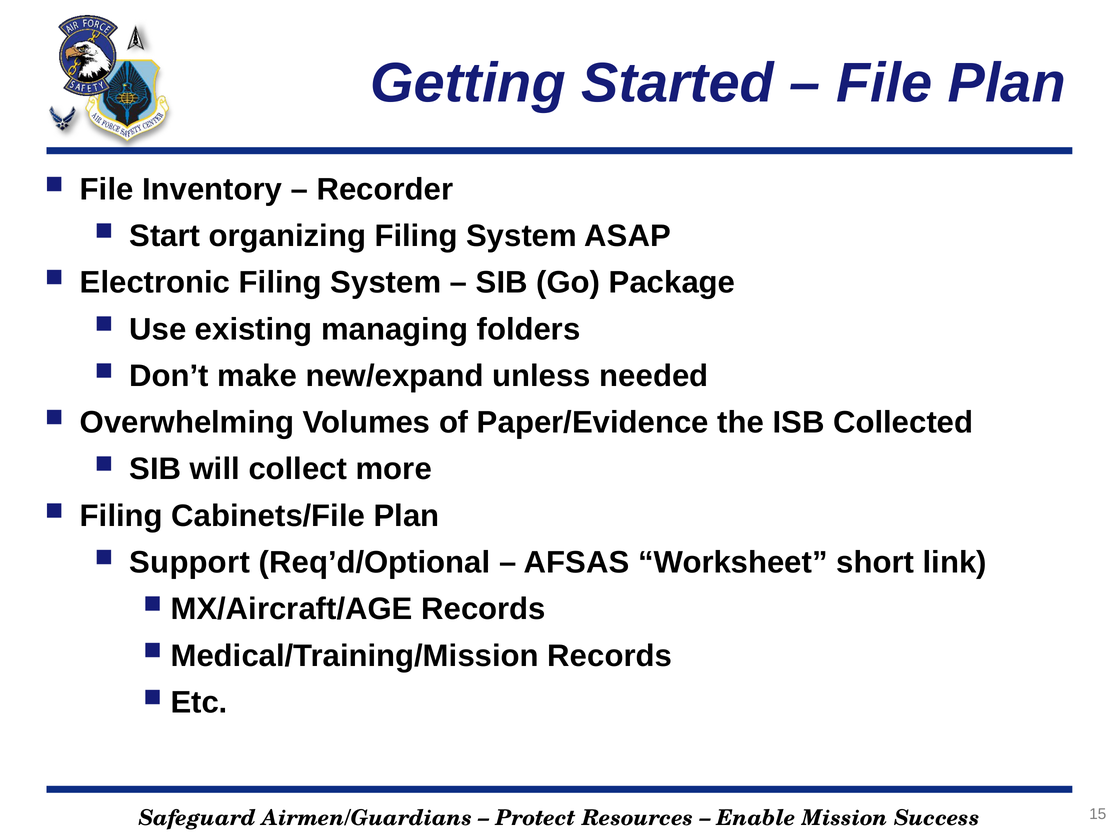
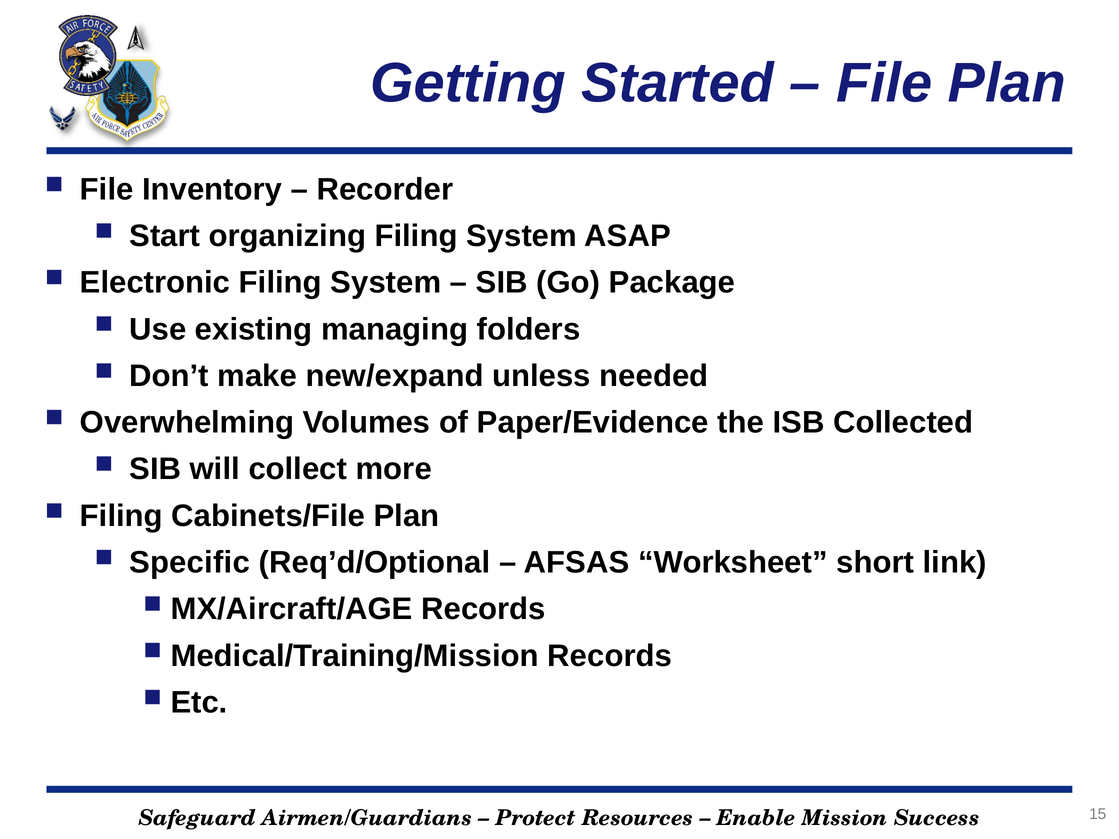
Support: Support -> Specific
